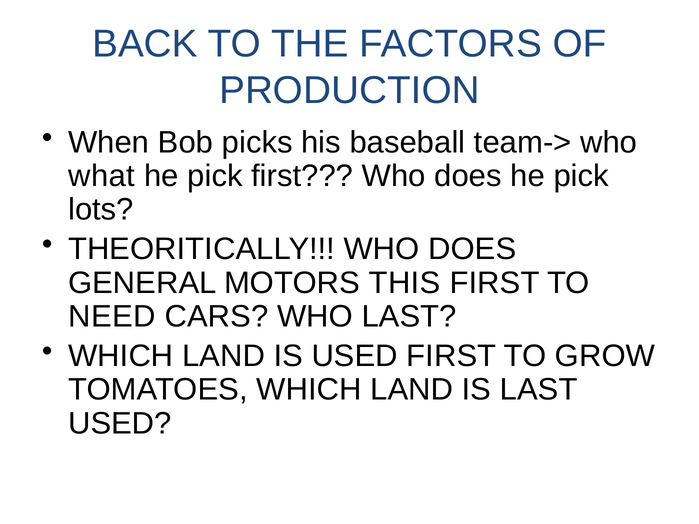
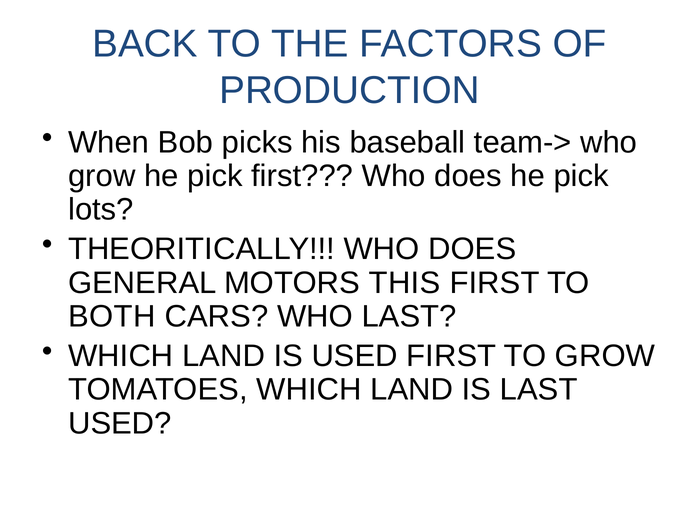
what at (102, 176): what -> grow
NEED: NEED -> BOTH
